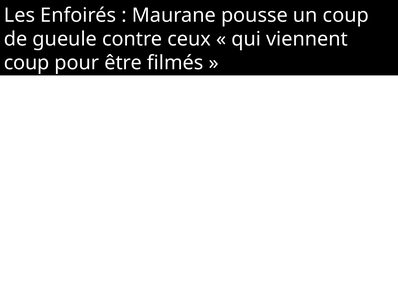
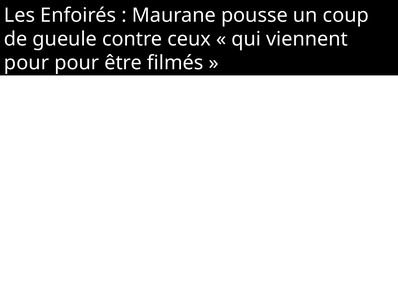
coup at (27, 63): coup -> pour
